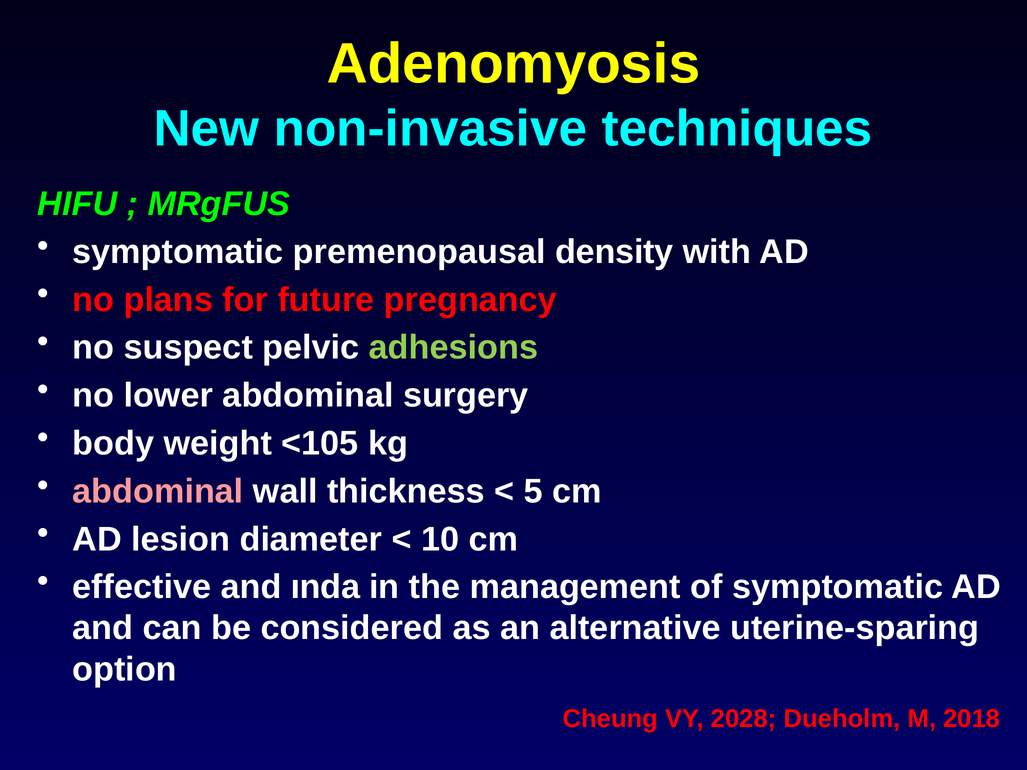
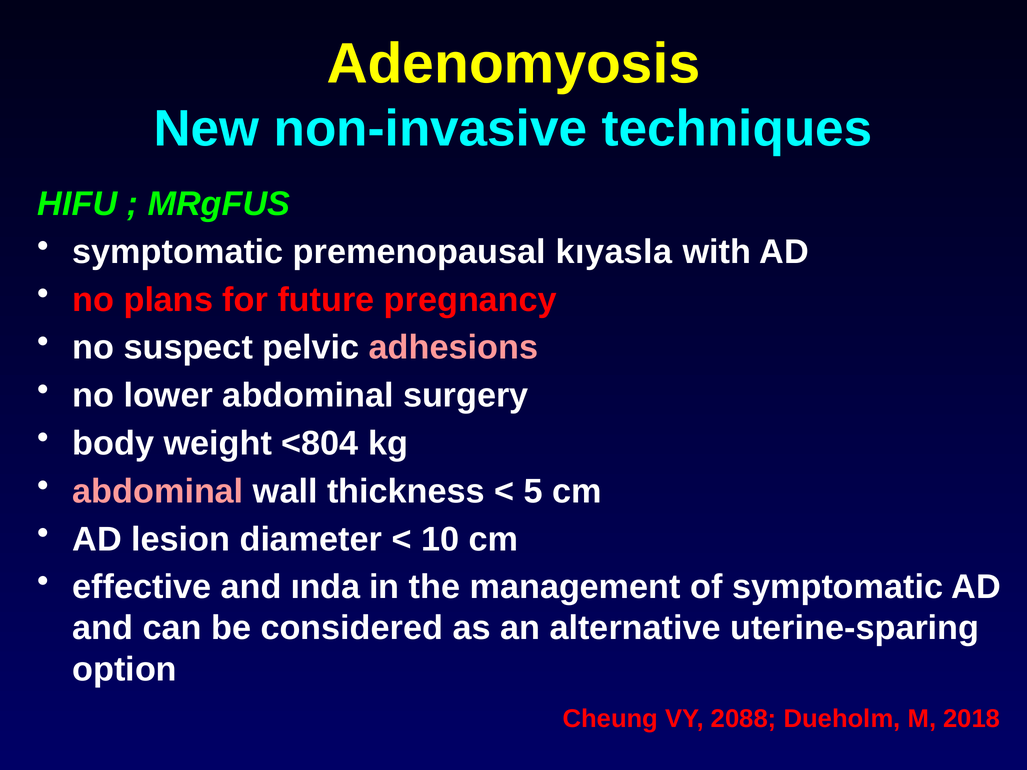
density: density -> kıyasla
adhesions colour: light green -> pink
<105: <105 -> <804
2028: 2028 -> 2088
